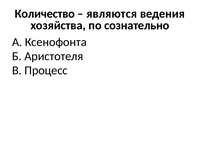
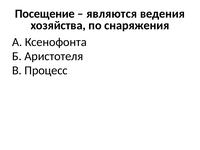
Количество: Количество -> Посещение
сознательно: сознательно -> снаряжения
